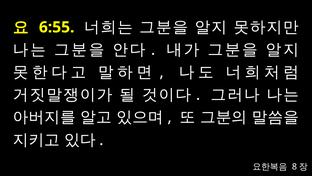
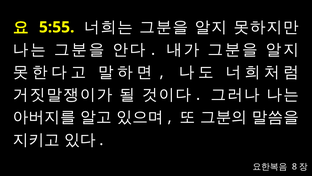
6:55: 6:55 -> 5:55
